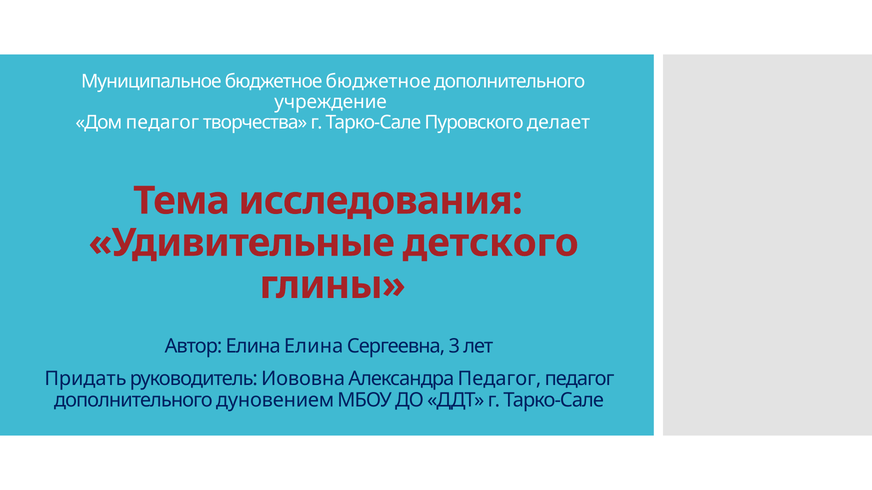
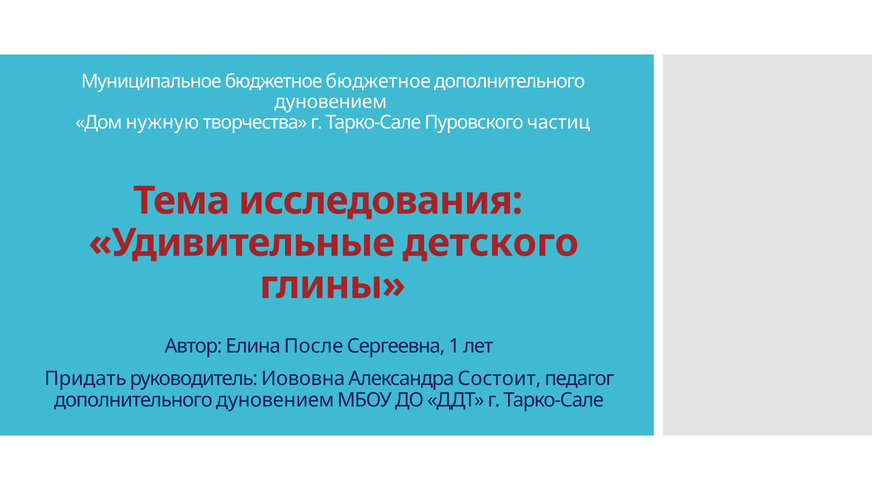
учреждение at (331, 102): учреждение -> дуновением
Дом педагог: педагог -> нужную
делает: делает -> частиц
Елина Елина: Елина -> После
3: 3 -> 1
Александра Педагог: Педагог -> Состоит
